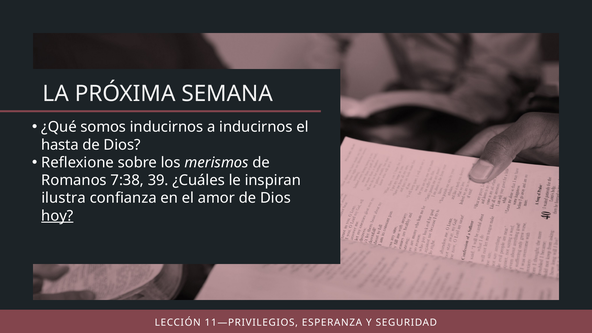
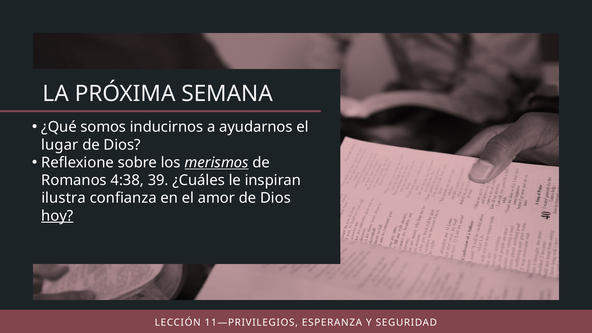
a inducirnos: inducirnos -> ayudarnos
hasta: hasta -> lugar
merismos underline: none -> present
7:38: 7:38 -> 4:38
